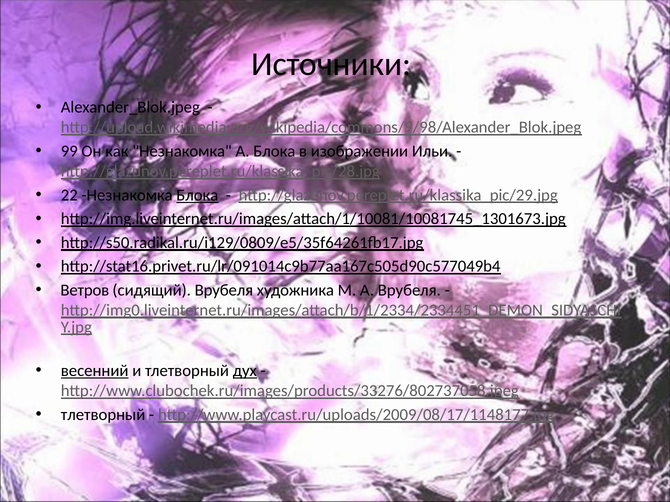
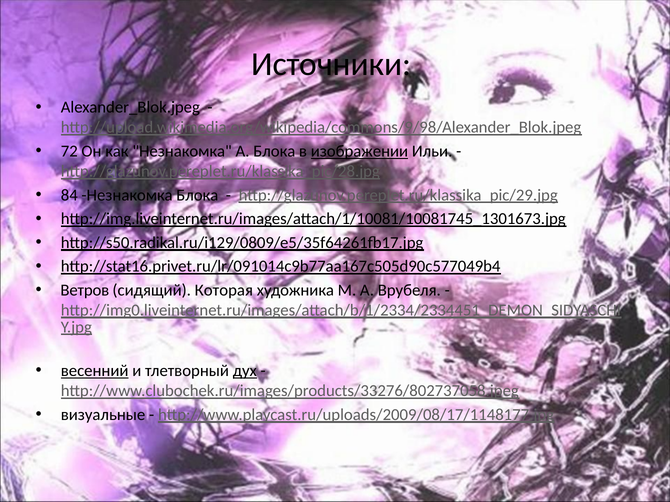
99: 99 -> 72
изображении underline: none -> present
22: 22 -> 84
Блока at (197, 195) underline: present -> none
сидящий Врубеля: Врубеля -> Которая
тлетворный at (103, 415): тлетворный -> визуальные
